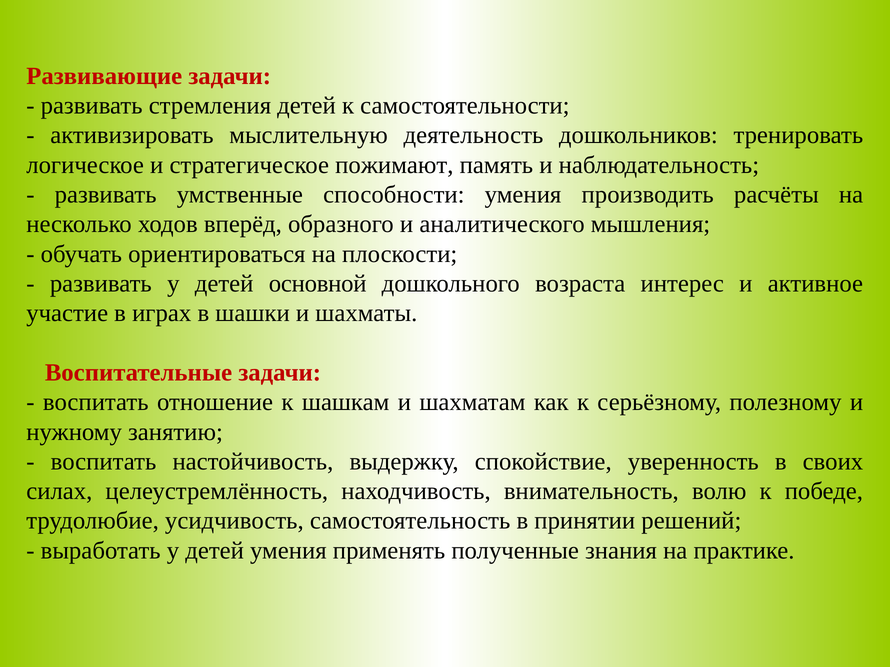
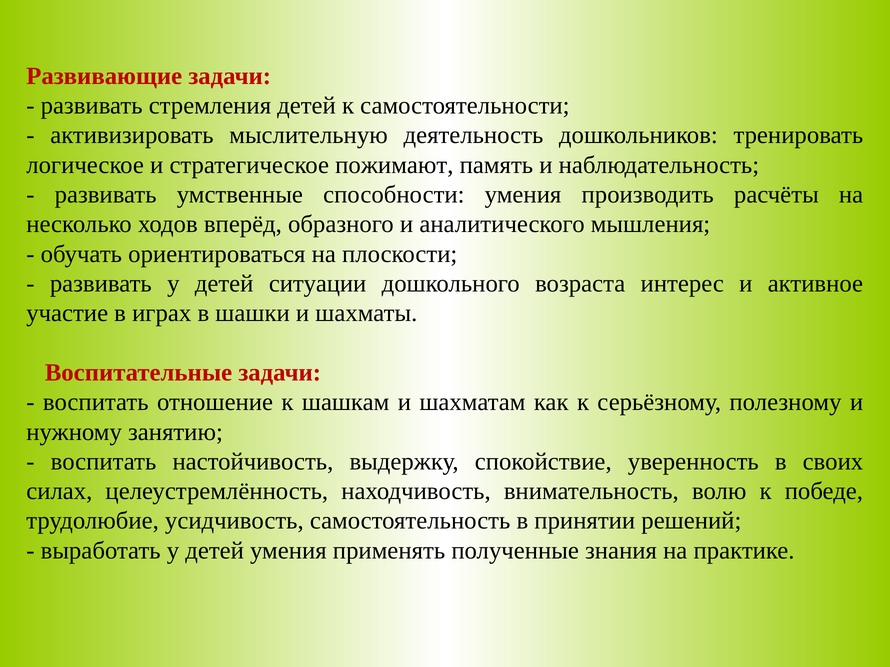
основной: основной -> ситуации
